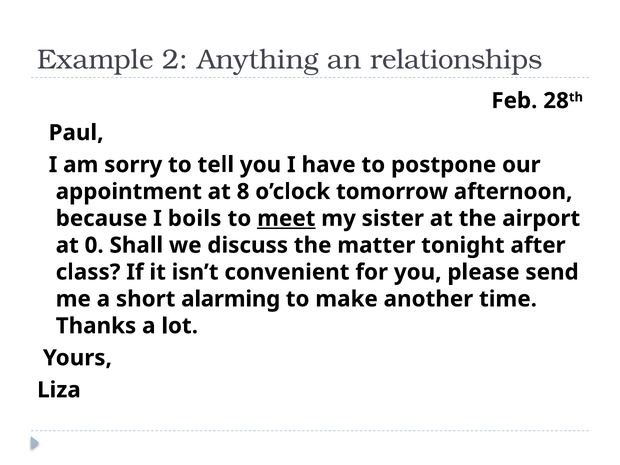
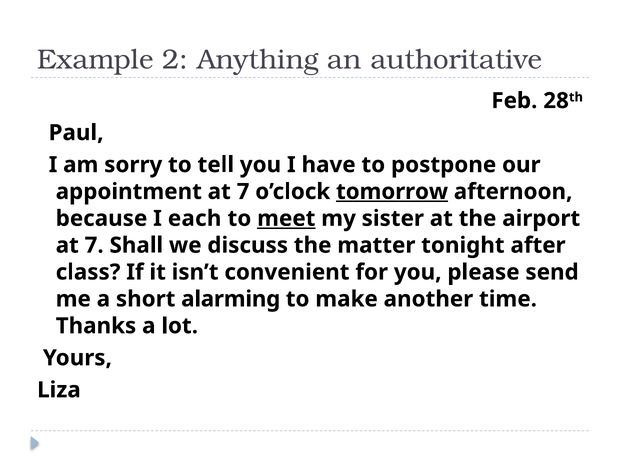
relationships: relationships -> authoritative
appointment at 8: 8 -> 7
tomorrow underline: none -> present
boils: boils -> each
0 at (94, 245): 0 -> 7
